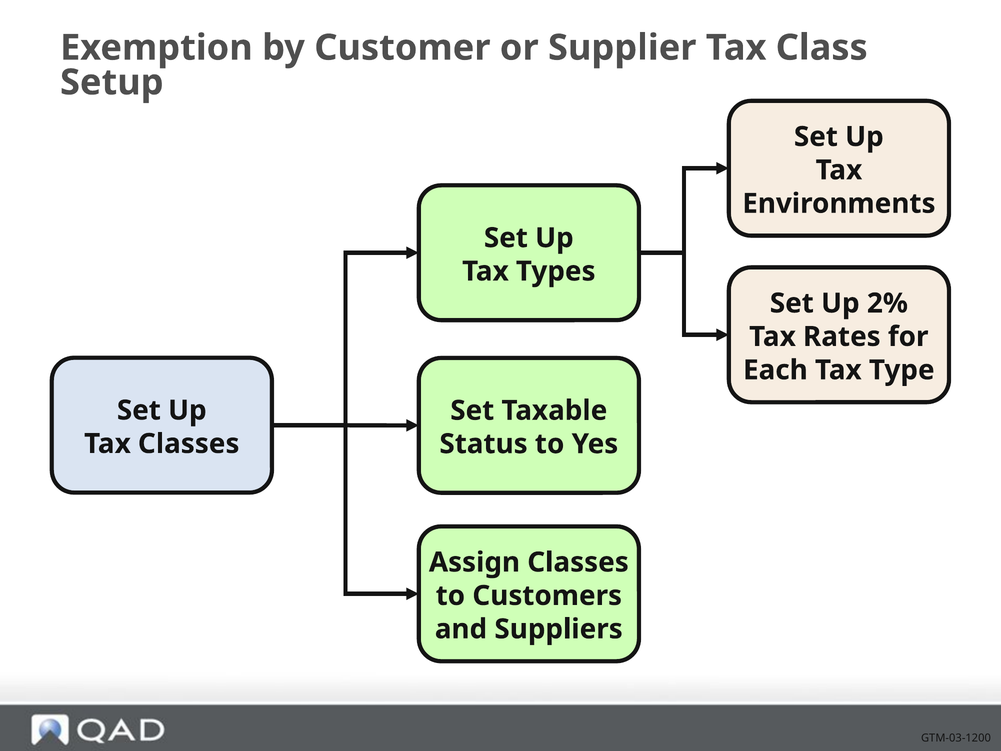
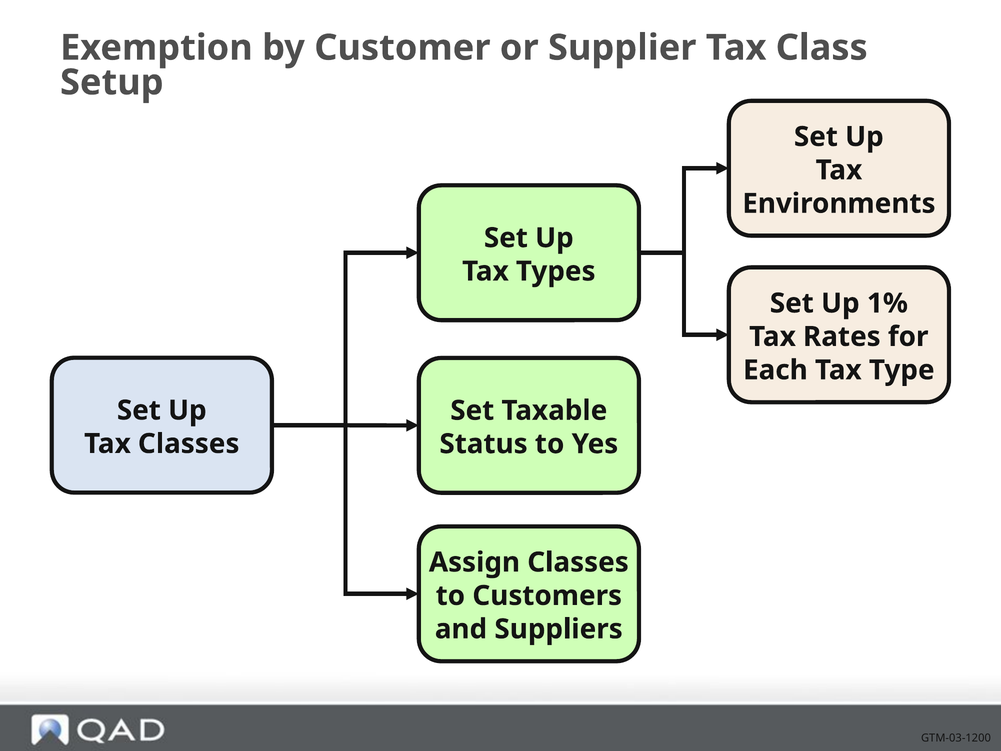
2%: 2% -> 1%
